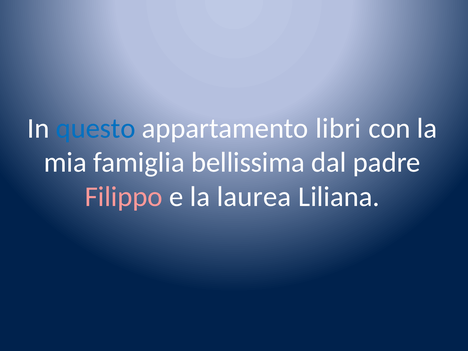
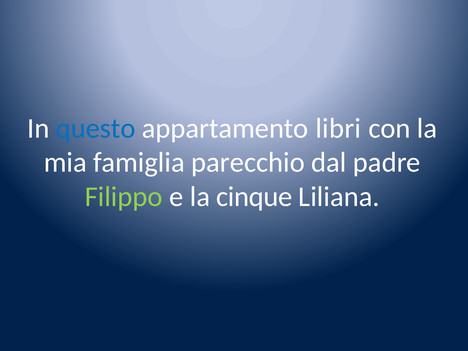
bellissima: bellissima -> parecchio
Filippo colour: pink -> light green
laurea: laurea -> cinque
